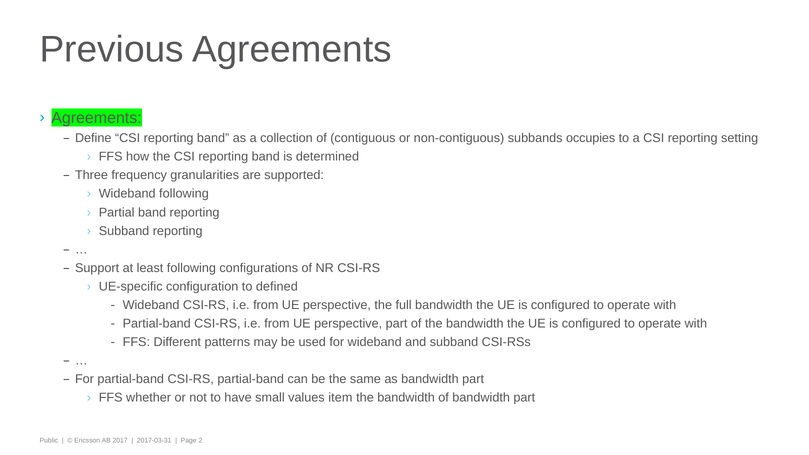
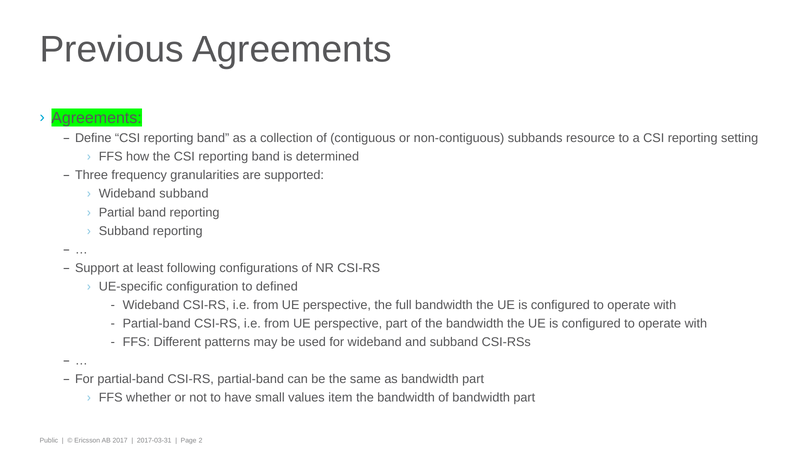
occupies: occupies -> resource
Wideband following: following -> subband
